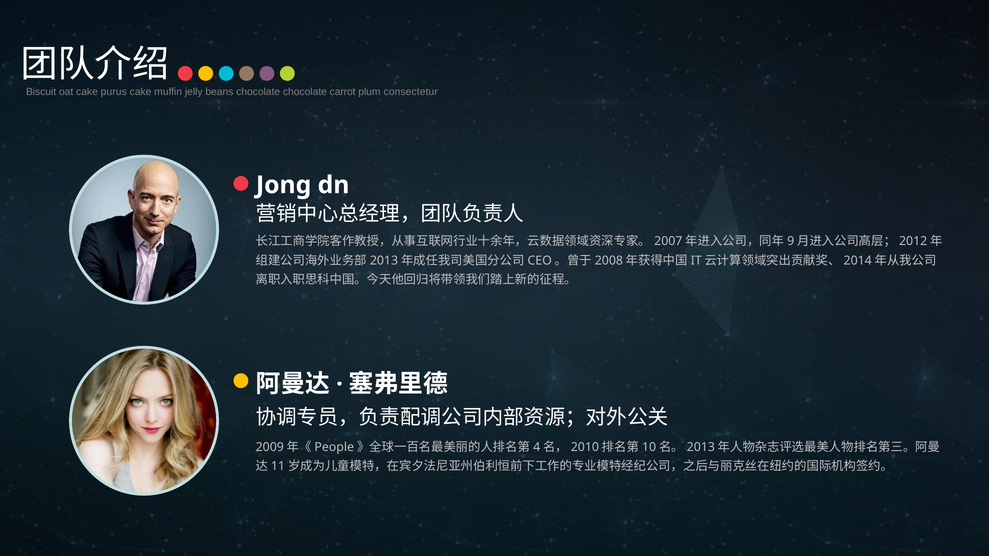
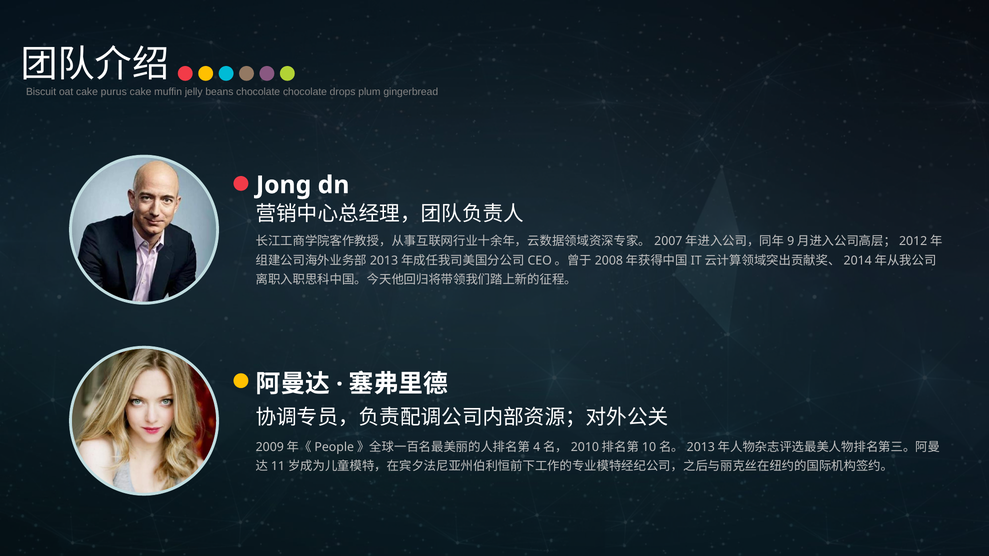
carrot: carrot -> drops
consectetur: consectetur -> gingerbread
